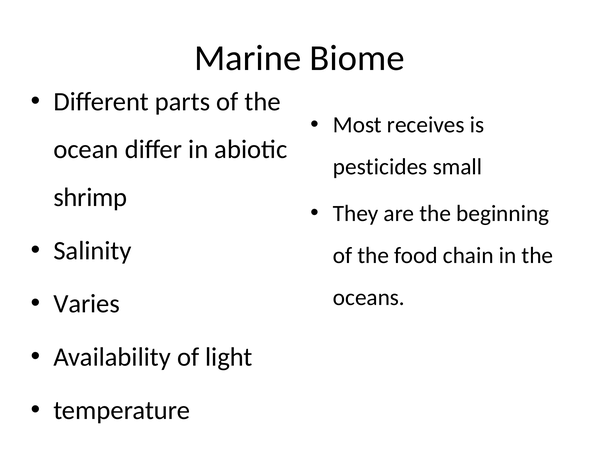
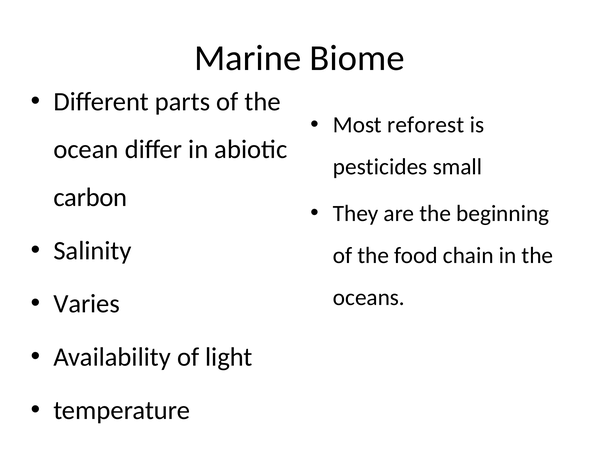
receives: receives -> reforest
shrimp: shrimp -> carbon
